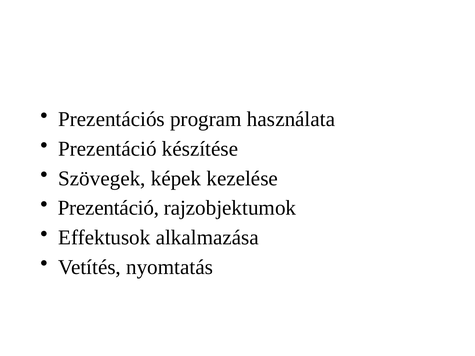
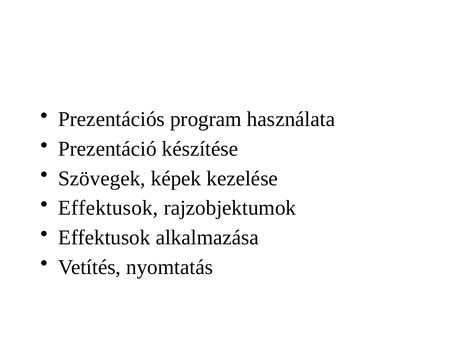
Prezentáció at (108, 208): Prezentáció -> Effektusok
